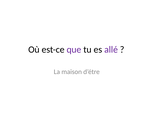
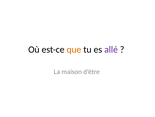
que colour: purple -> orange
